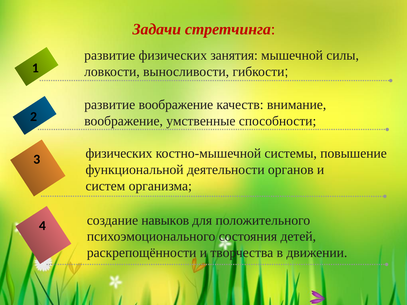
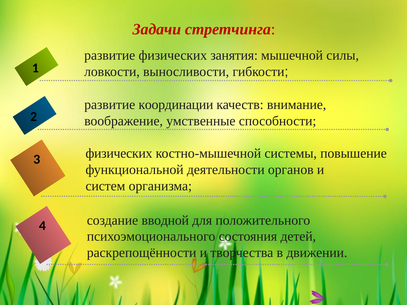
развитие воображение: воображение -> координации
навыков: навыков -> вводной
